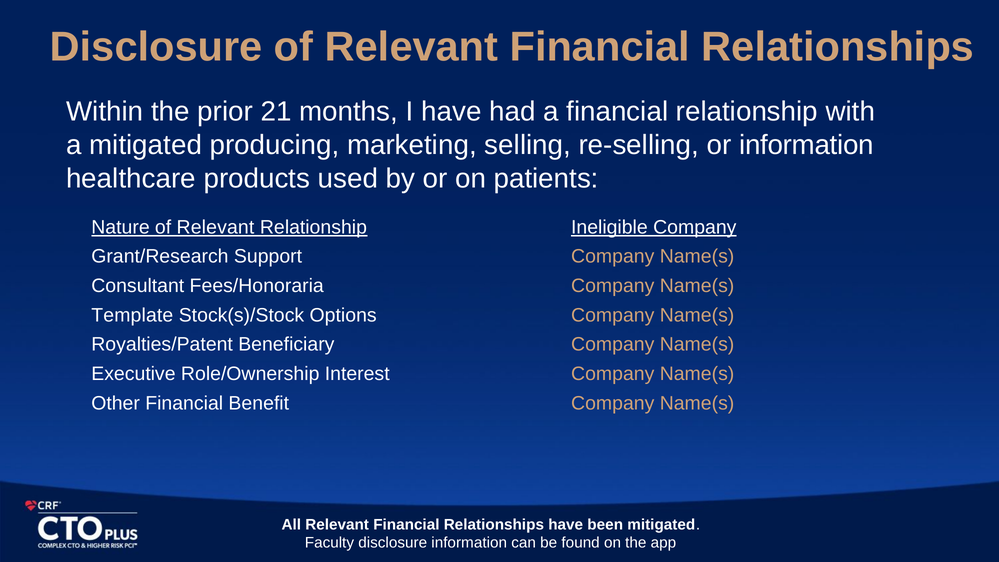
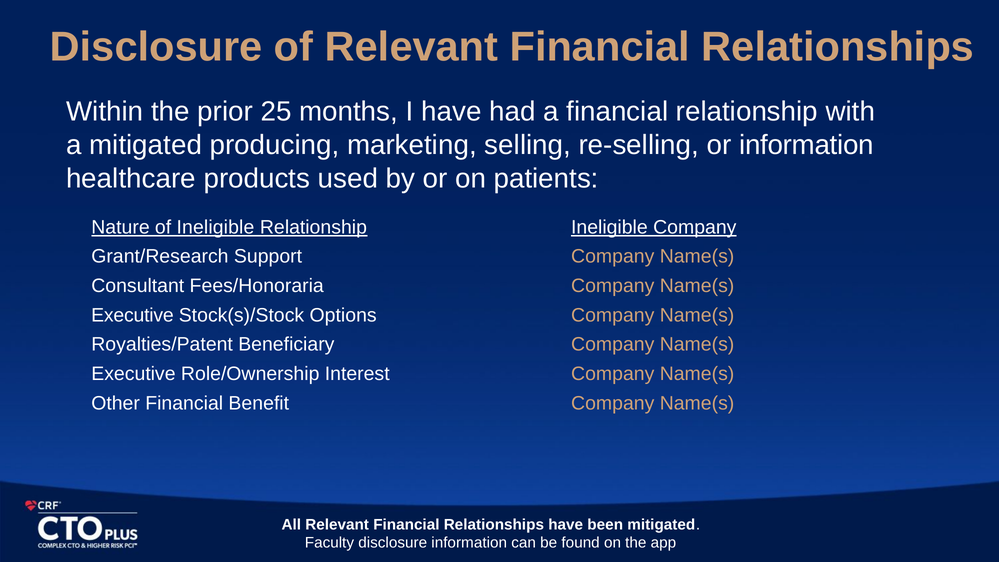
21: 21 -> 25
Nature of Relevant: Relevant -> Ineligible
Template at (132, 315): Template -> Executive
